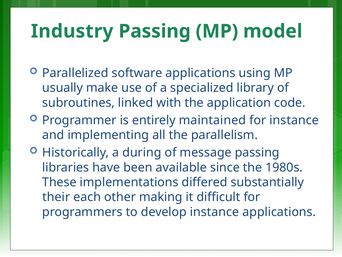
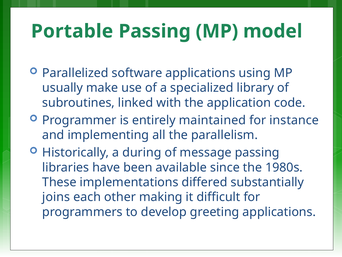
Industry: Industry -> Portable
their: their -> joins
develop instance: instance -> greeting
